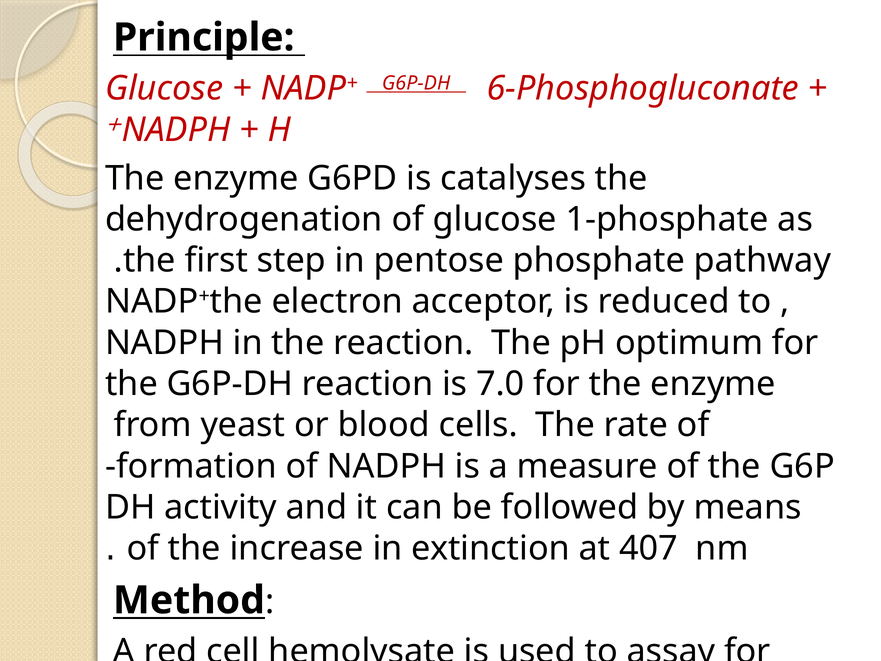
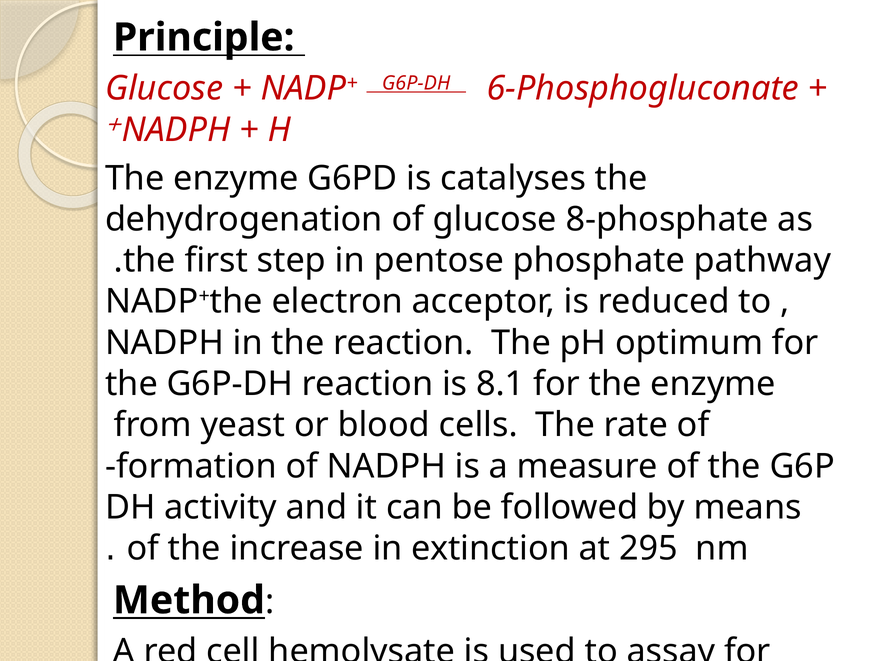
1-phosphate: 1-phosphate -> 8-phosphate
7.0: 7.0 -> 8.1
407: 407 -> 295
